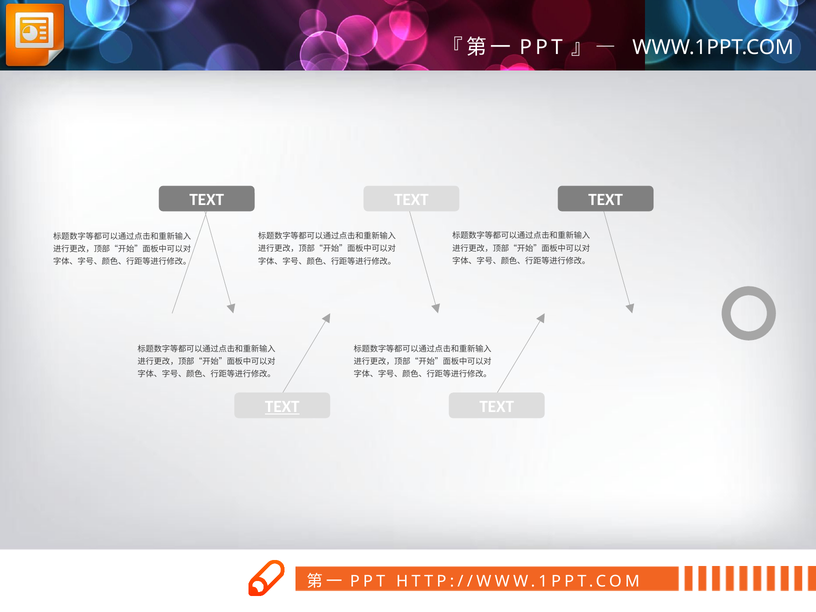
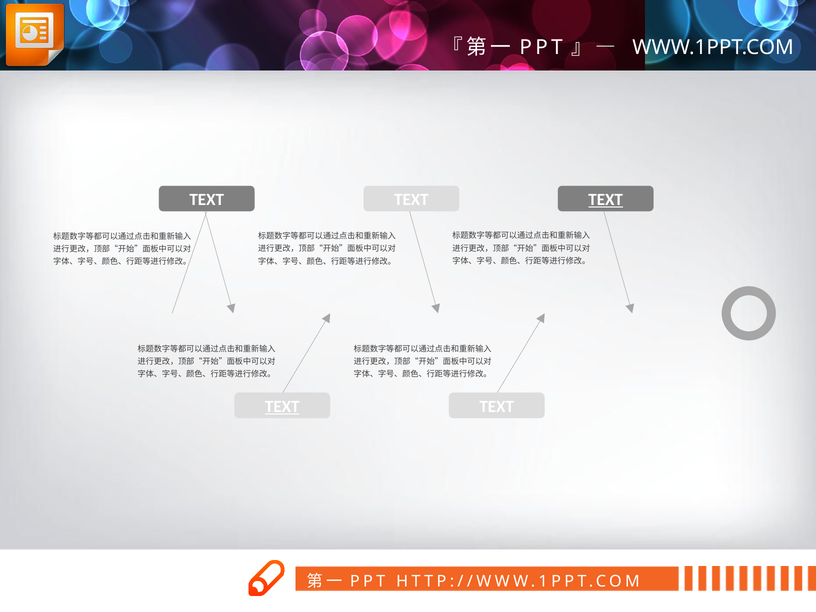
TEXT at (606, 200) underline: none -> present
